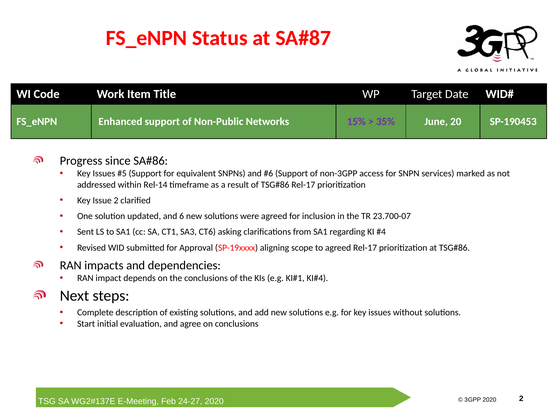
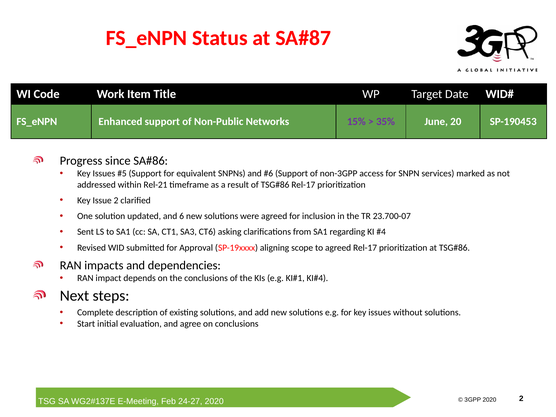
Rel-14: Rel-14 -> Rel-21
